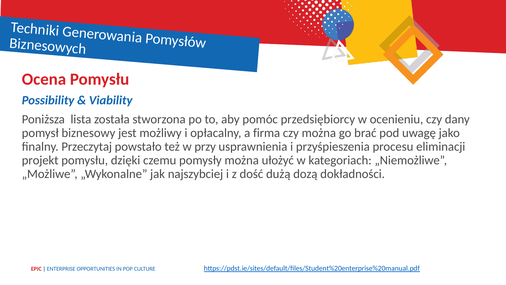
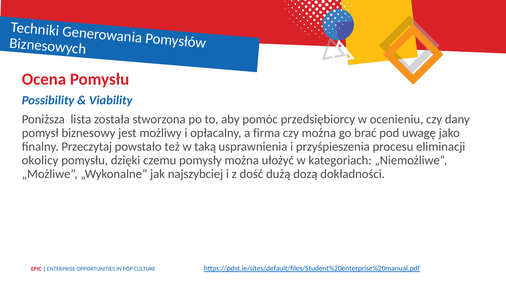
przy: przy -> taką
projekt: projekt -> okolicy
